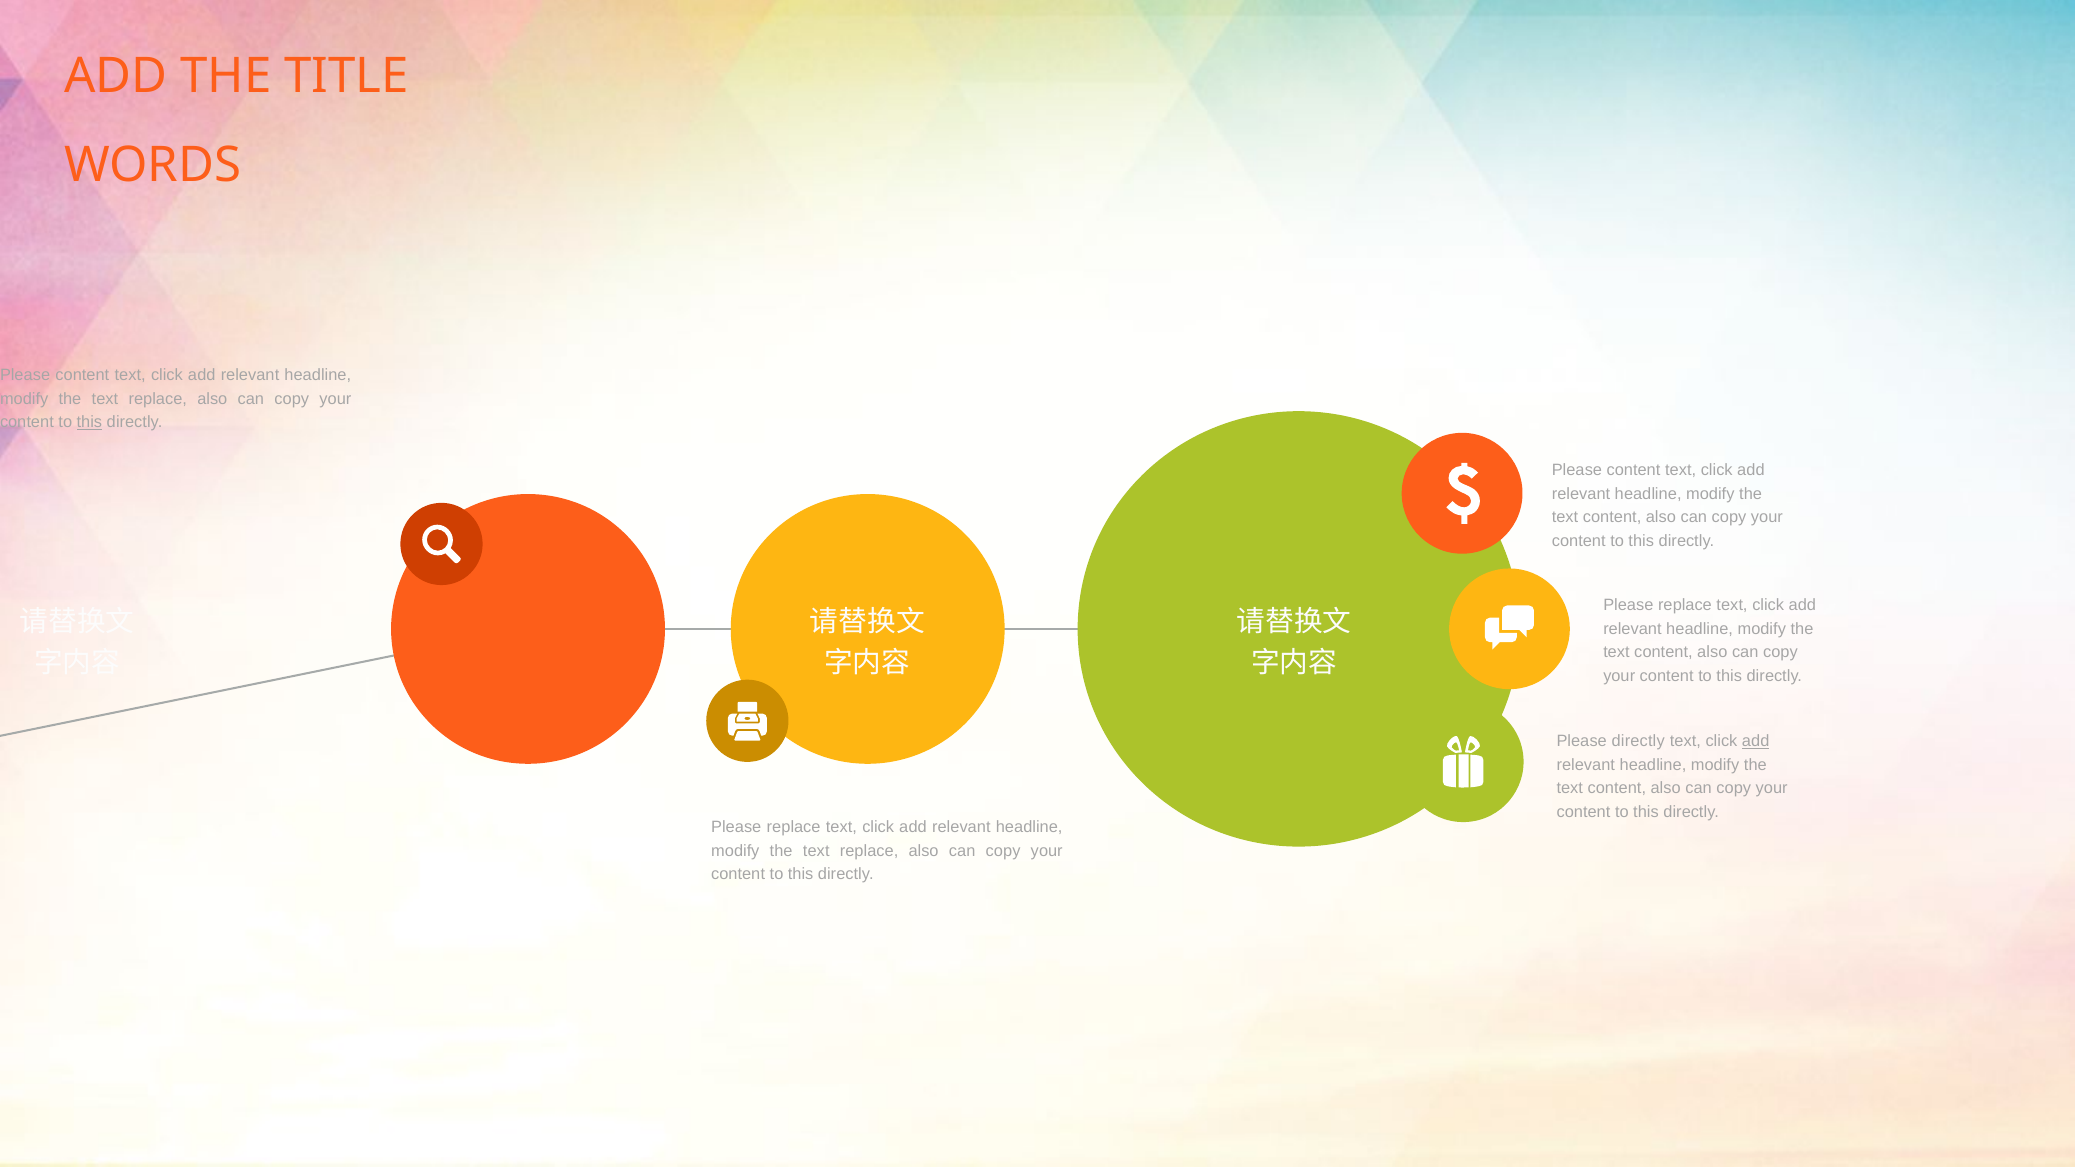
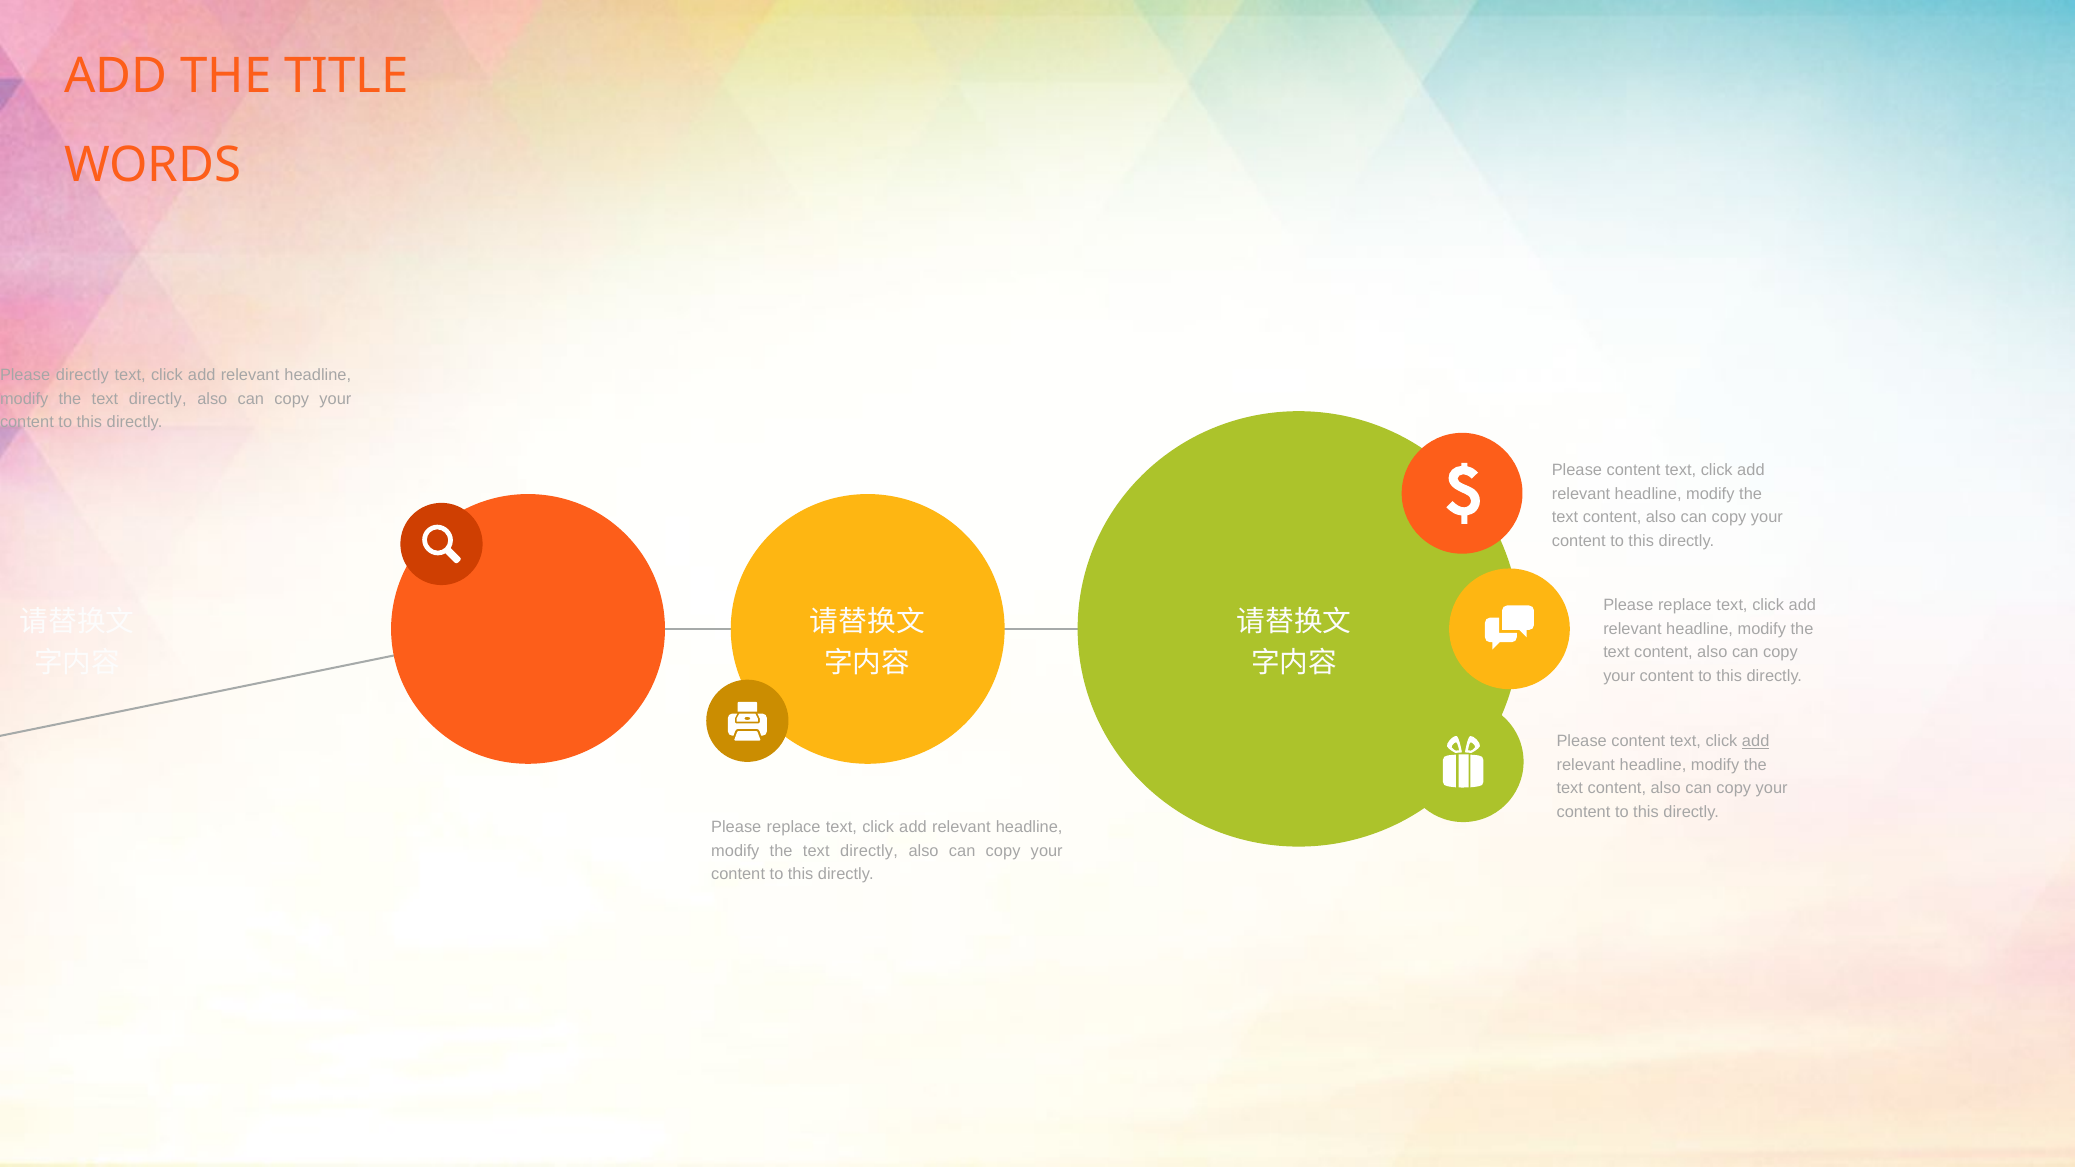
content at (82, 375): content -> directly
replace at (158, 399): replace -> directly
this at (89, 422) underline: present -> none
directly at (1638, 742): directly -> content
replace at (869, 851): replace -> directly
